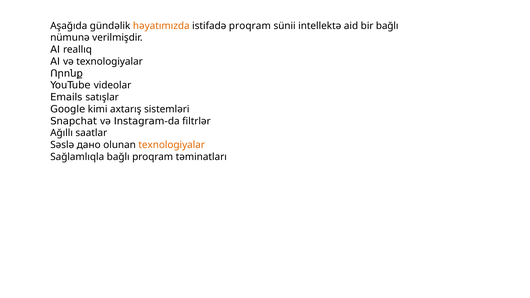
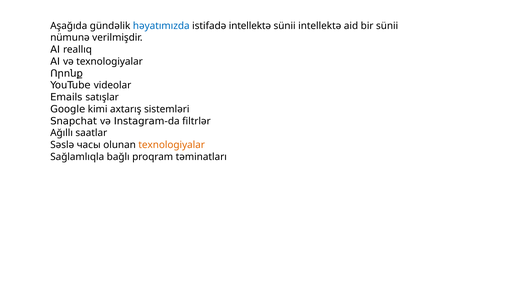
həyatımızda colour: orange -> blue
istifadə proqram: proqram -> intellektə
bir bağlı: bağlı -> sünii
дано: дано -> часы
